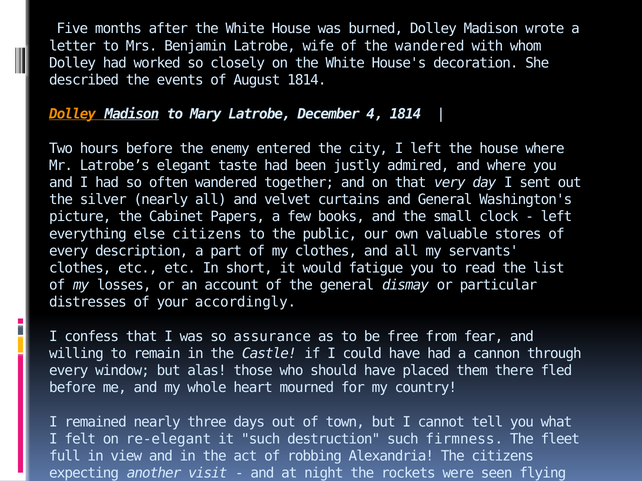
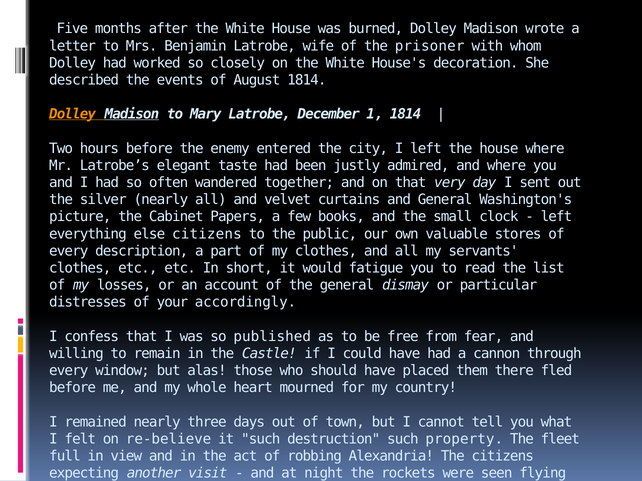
the wandered: wandered -> prisoner
4: 4 -> 1
assurance: assurance -> published
re-elegant: re-elegant -> re-believe
firmness: firmness -> property
